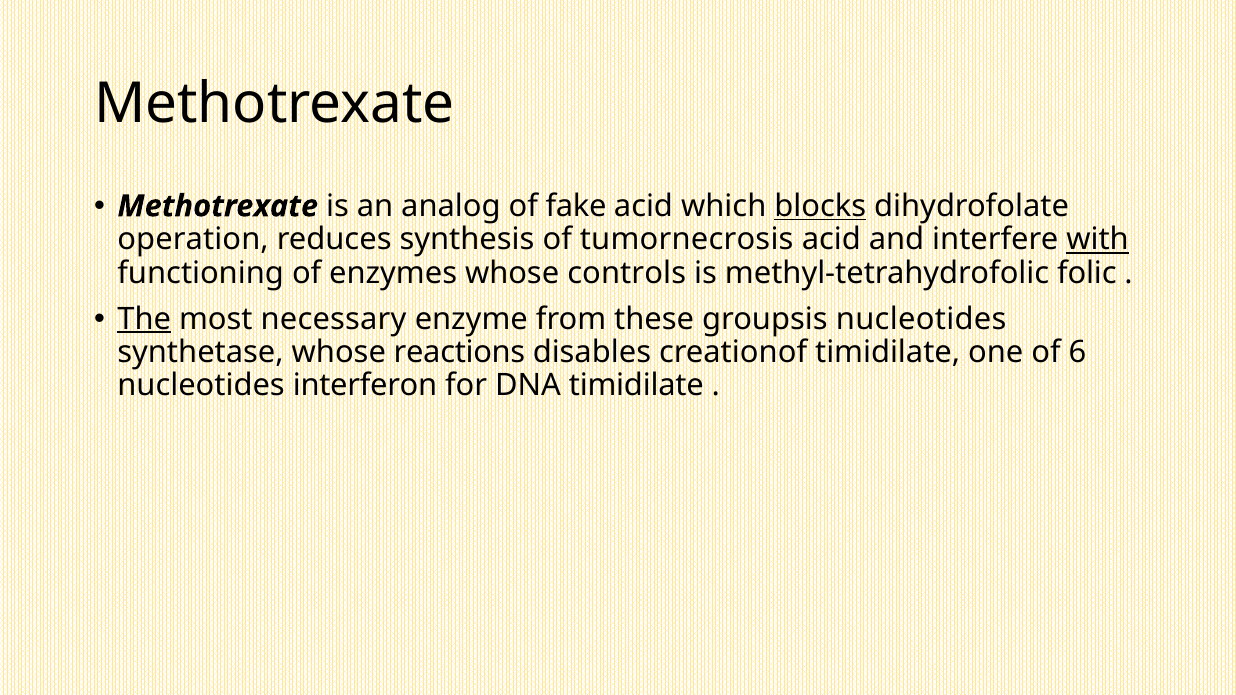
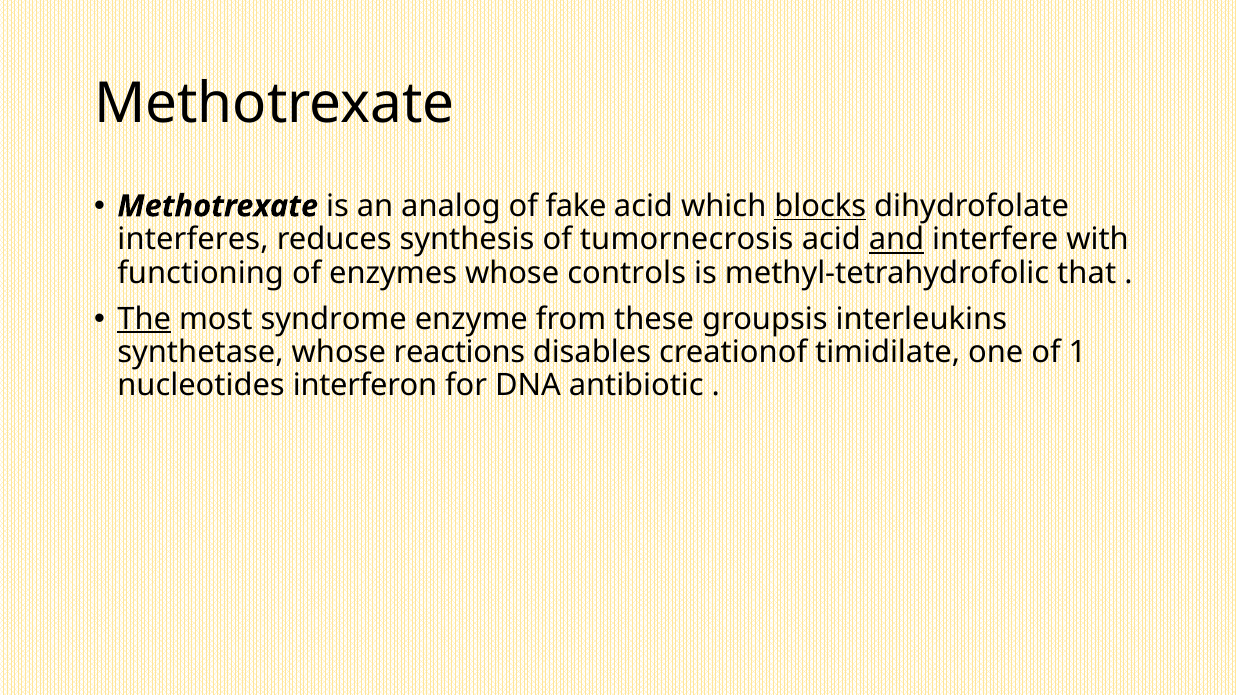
operation: operation -> interferes
and underline: none -> present
with underline: present -> none
folic: folic -> that
necessary: necessary -> syndrome
groupsis nucleotides: nucleotides -> interleukins
6: 6 -> 1
DNA timidilate: timidilate -> antibiotic
